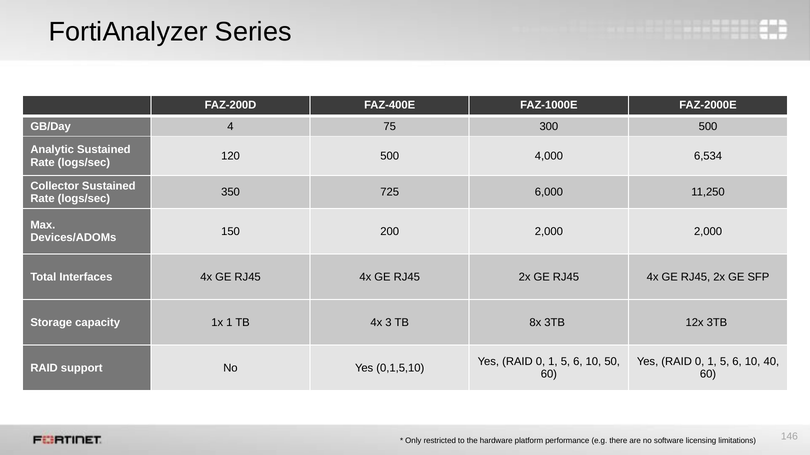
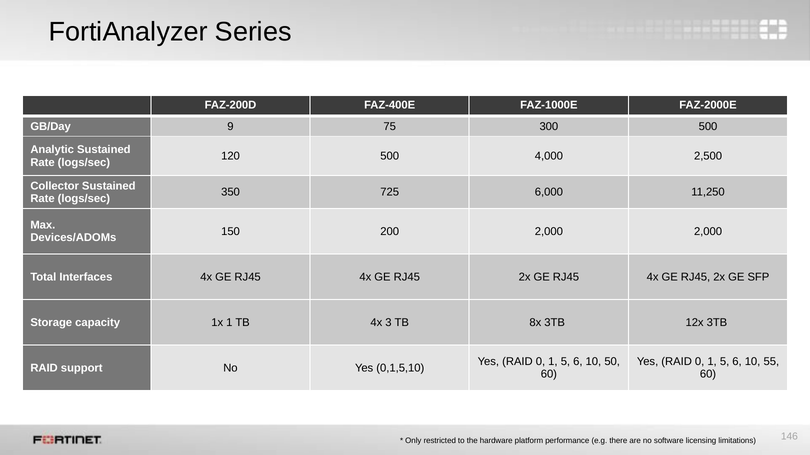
4: 4 -> 9
6,534: 6,534 -> 2,500
40: 40 -> 55
